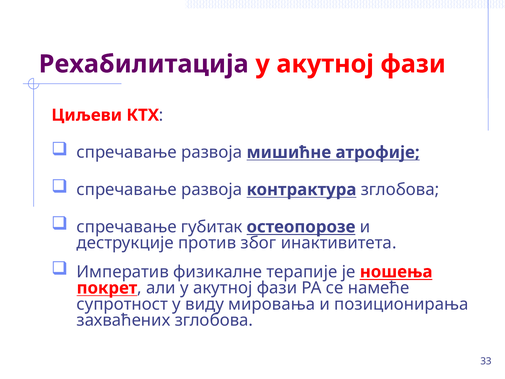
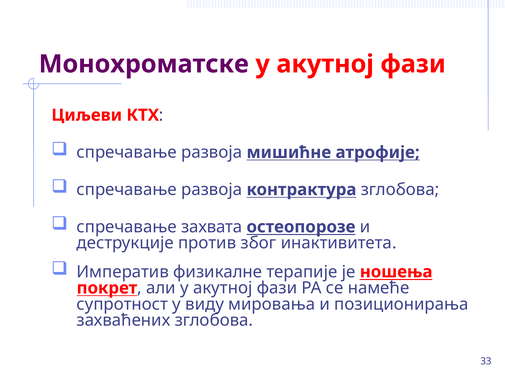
Рехабилитација: Рехабилитација -> Монохроматске
губитак: губитак -> захвата
